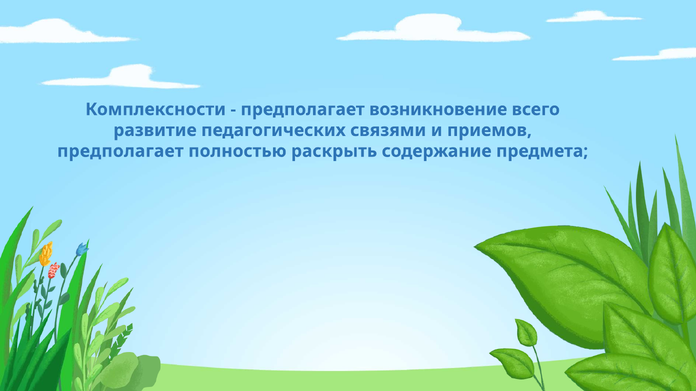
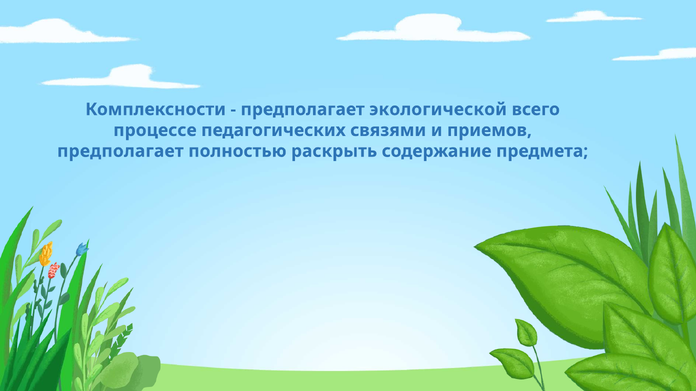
возникновение: возникновение -> экологической
развитие: развитие -> процессе
